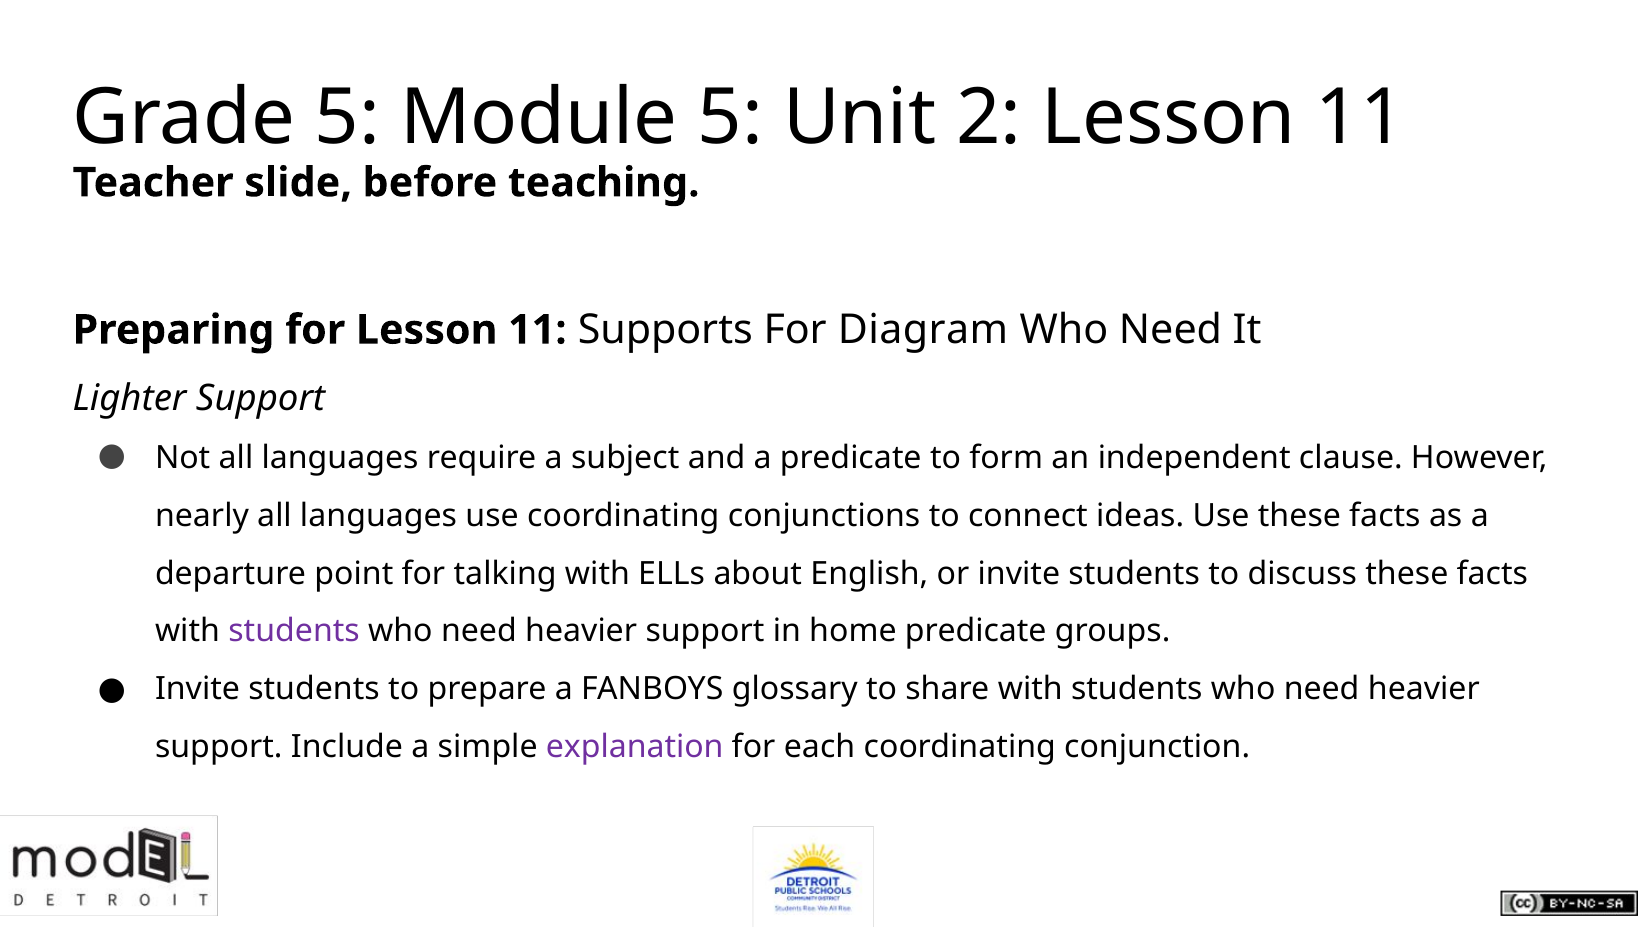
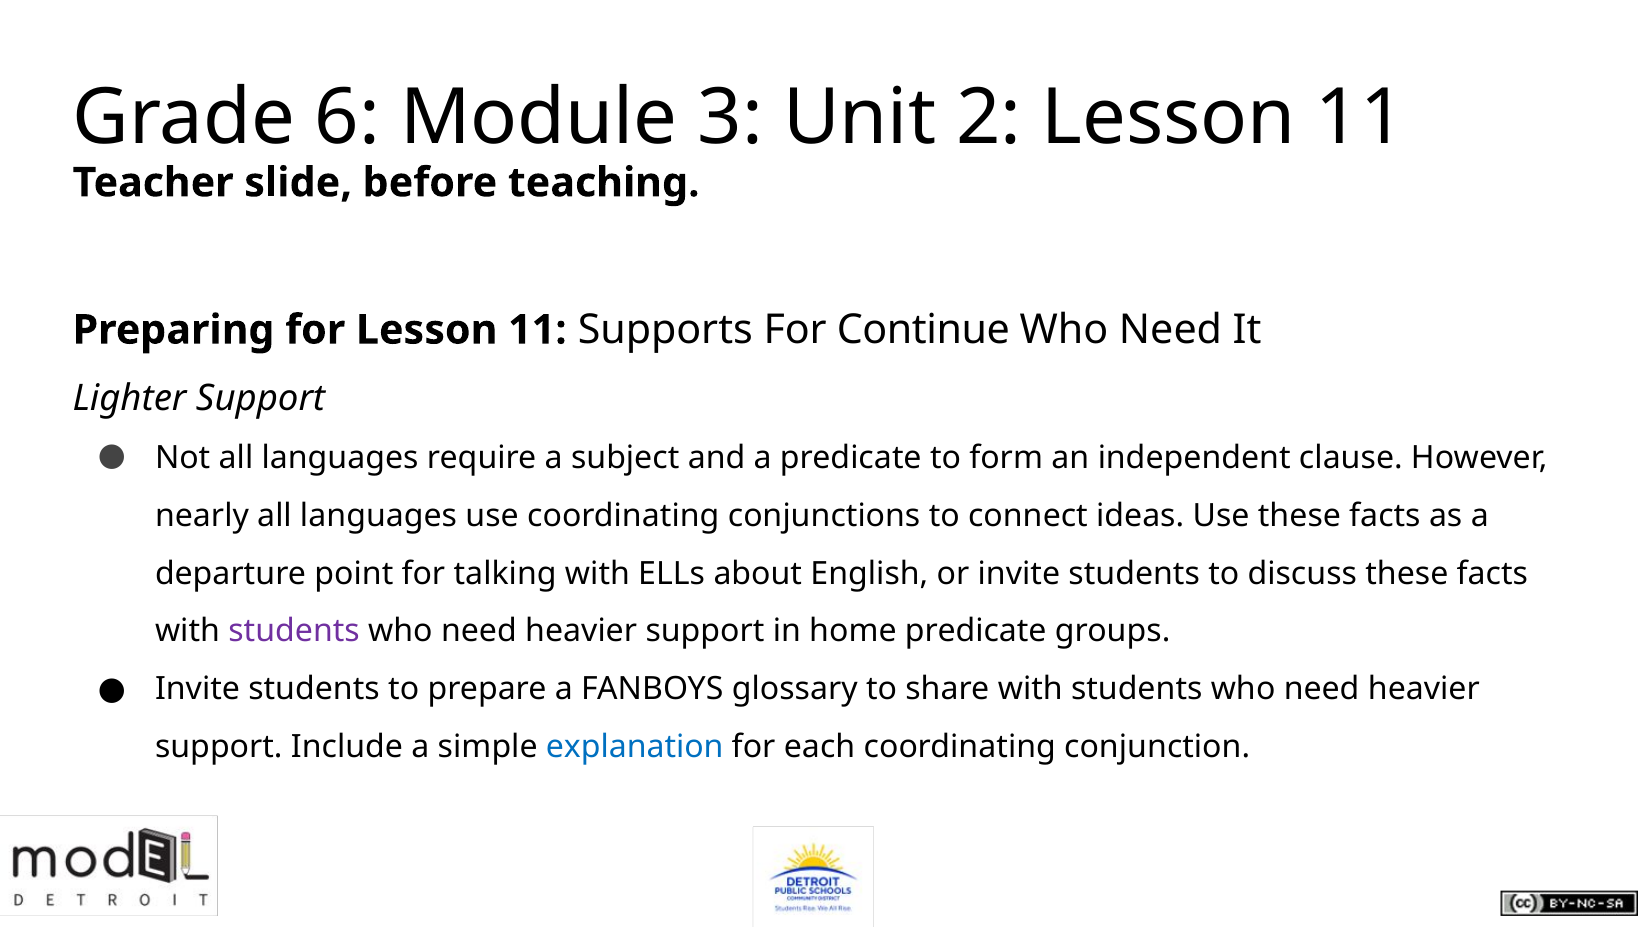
Grade 5: 5 -> 6
Module 5: 5 -> 3
Diagram: Diagram -> Continue
explanation colour: purple -> blue
